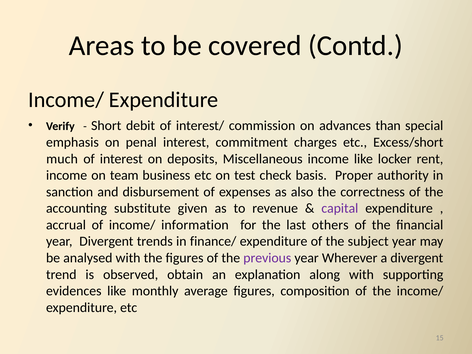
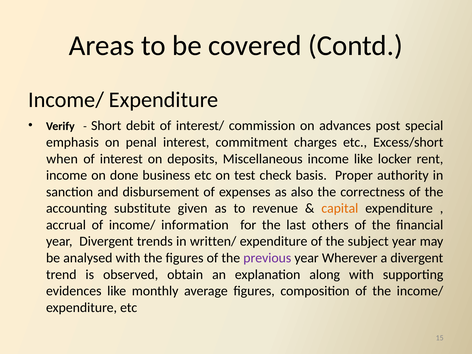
than: than -> post
much: much -> when
team: team -> done
capital colour: purple -> orange
finance/: finance/ -> written/
